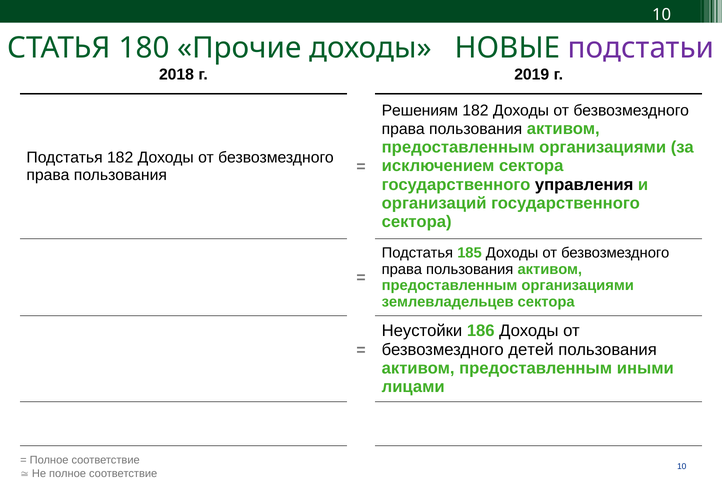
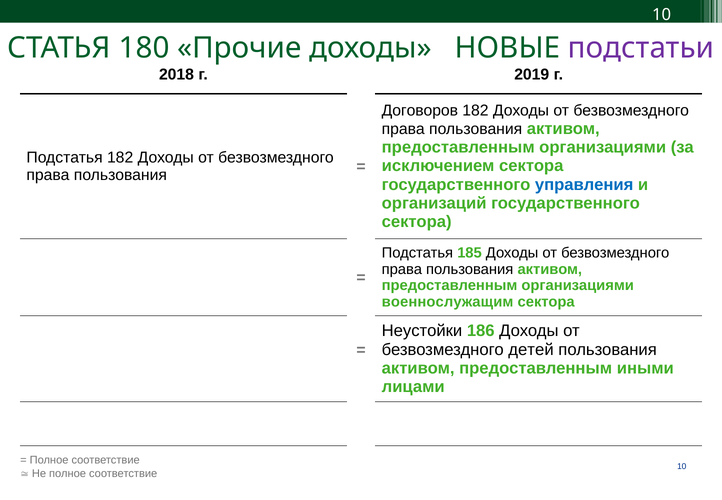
Решениям: Решениям -> Договоров
управления colour: black -> blue
землевладельцев: землевладельцев -> военнослужащим
